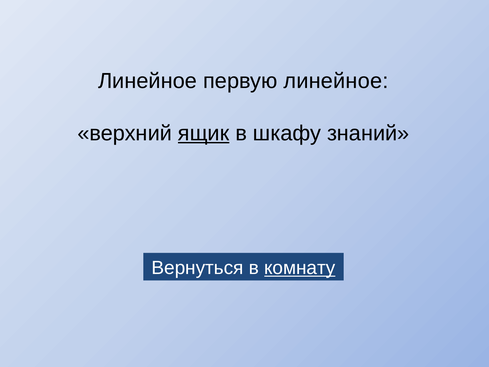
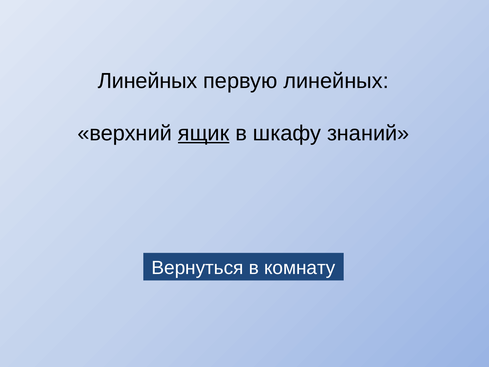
Линейное at (148, 81): Линейное -> Линейных
первую линейное: линейное -> линейных
комнату underline: present -> none
